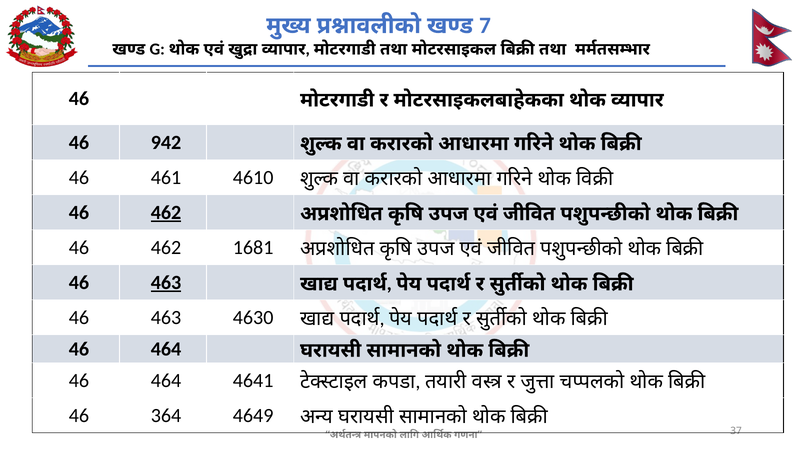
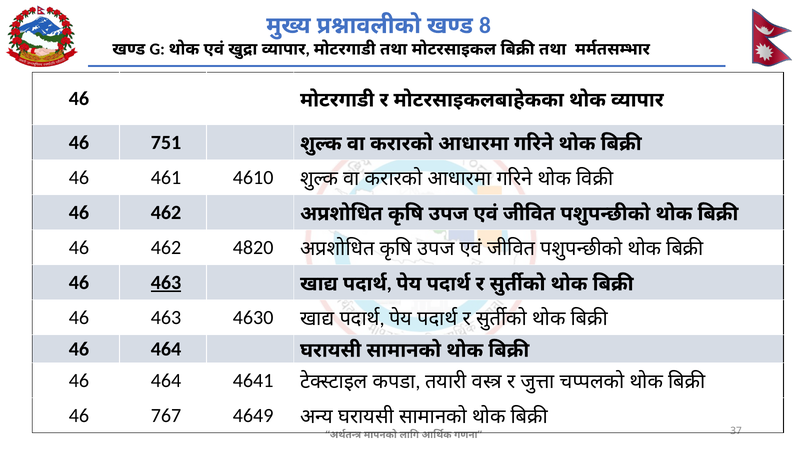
7: 7 -> 8
942: 942 -> 751
462 at (166, 212) underline: present -> none
1681: 1681 -> 4820
364: 364 -> 767
